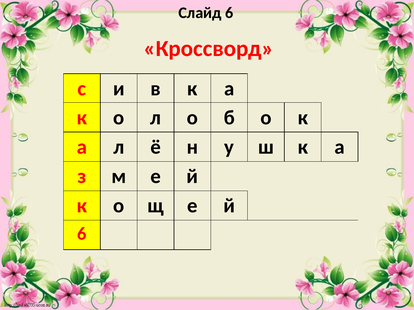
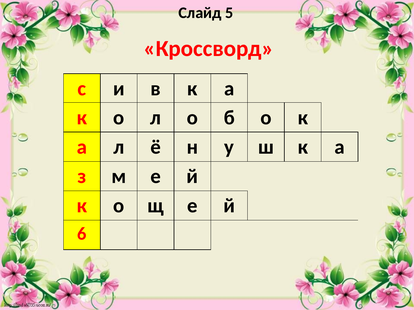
Слайд 6: 6 -> 5
